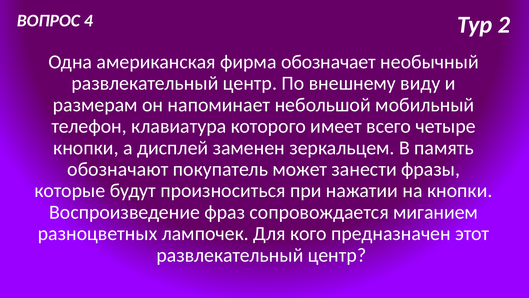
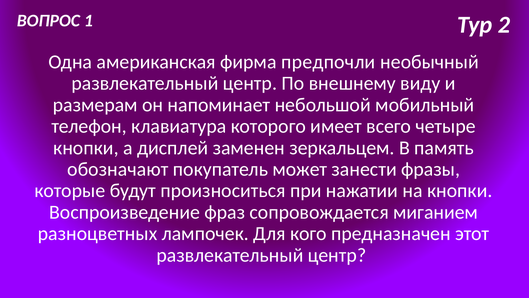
4: 4 -> 1
обозначает: обозначает -> предпочли
